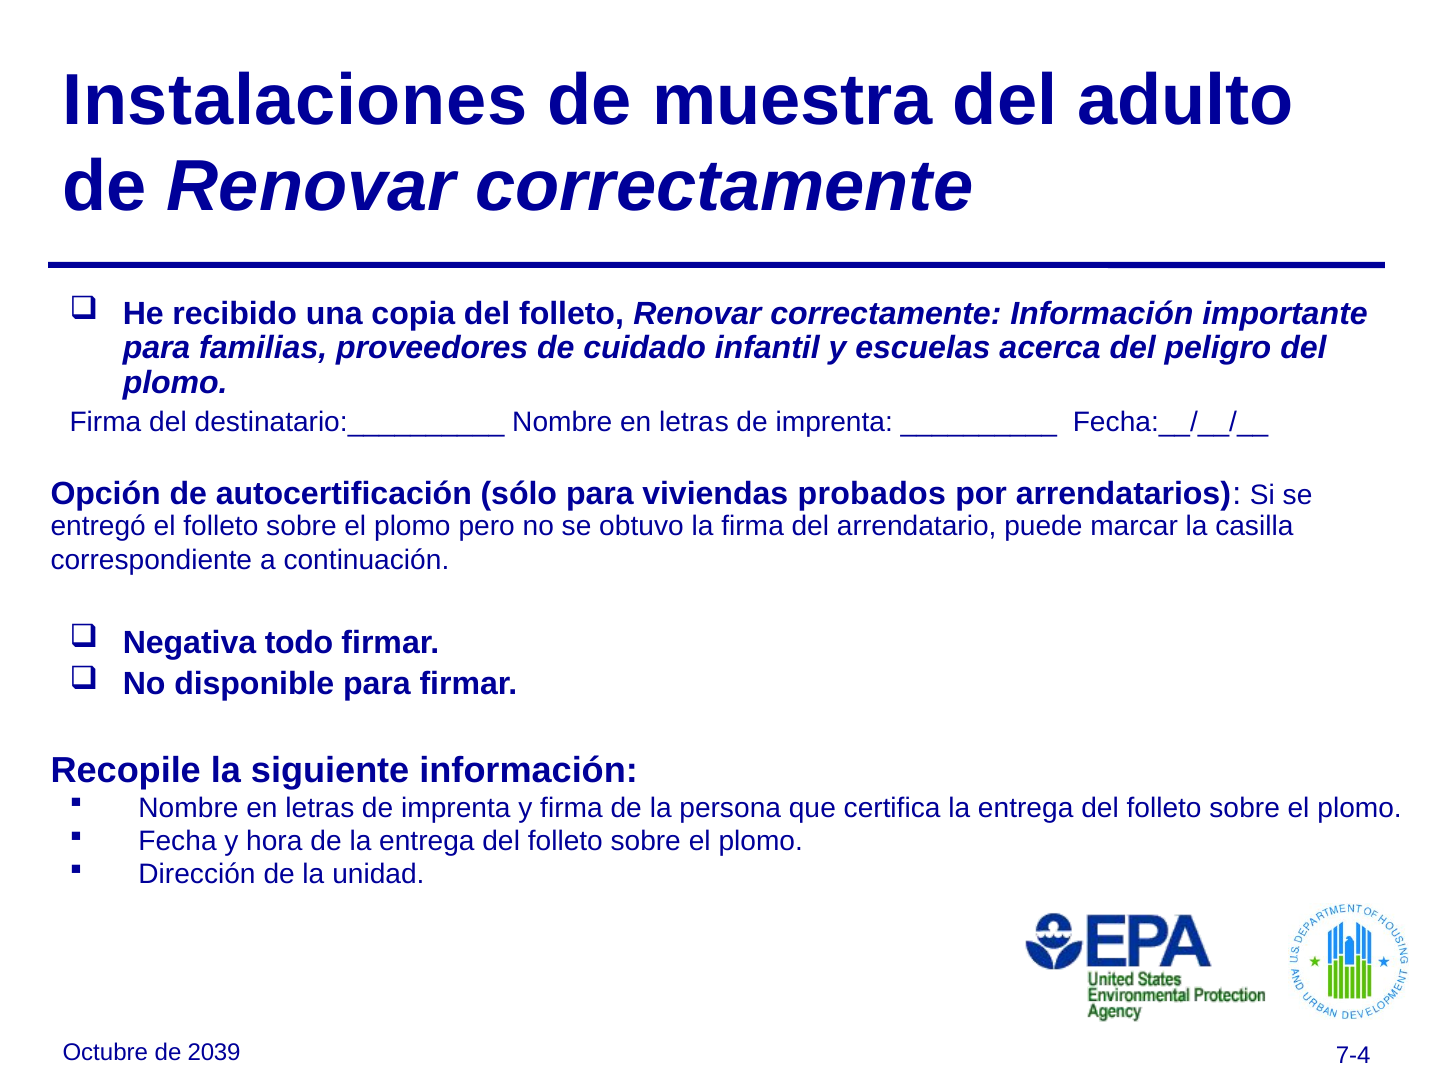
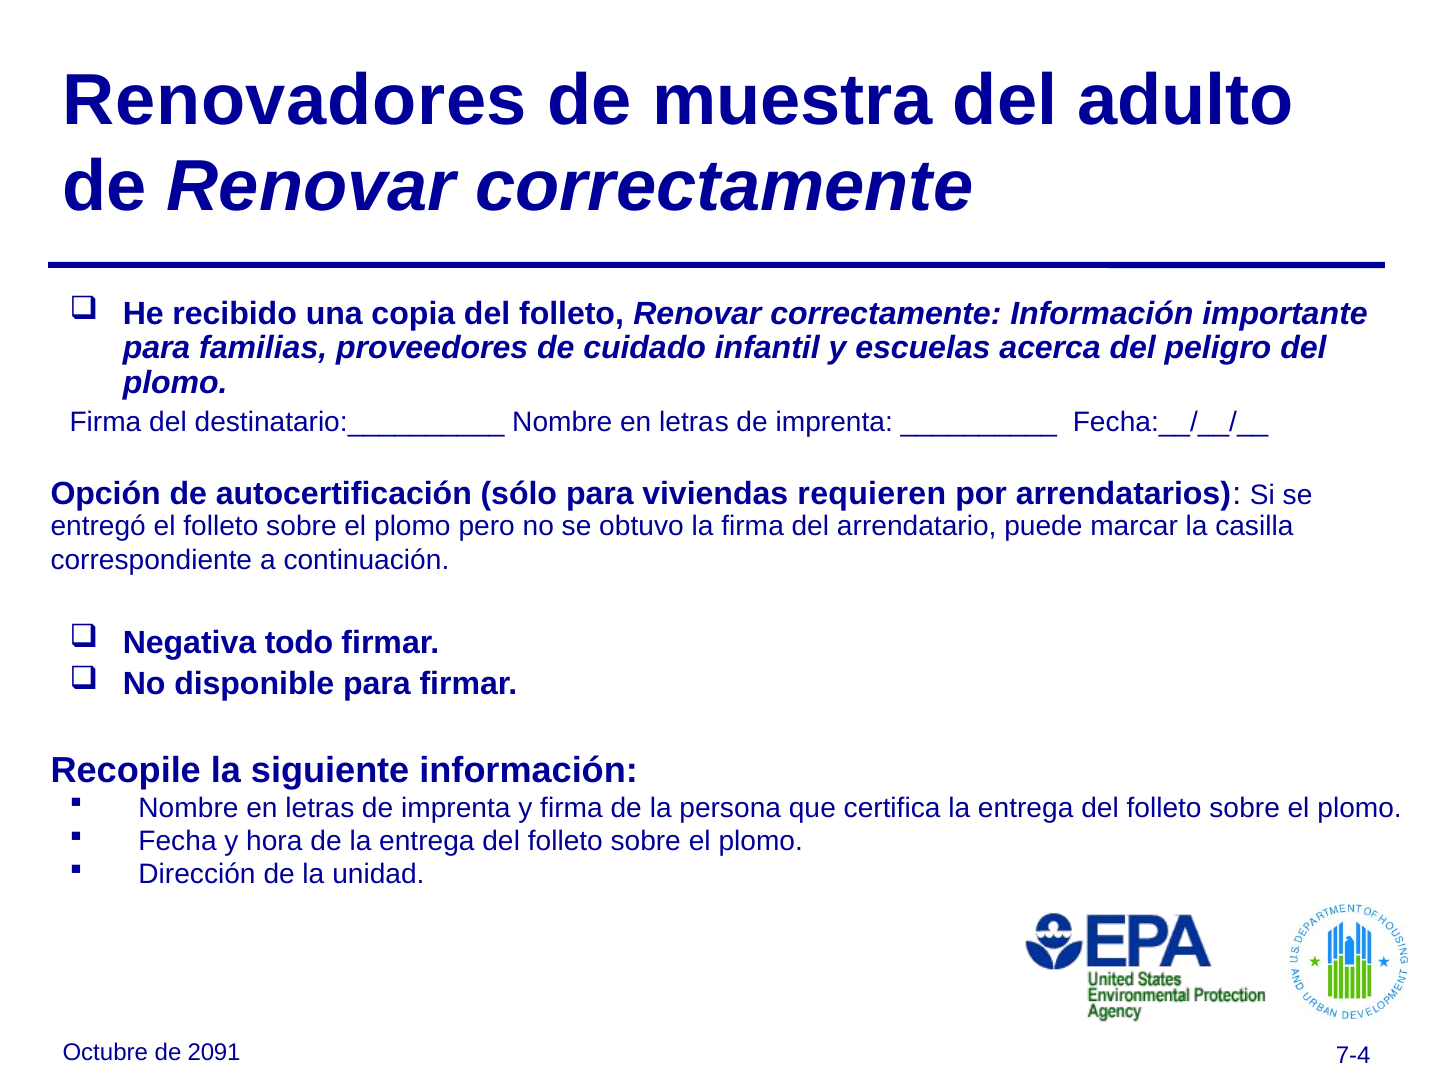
Instalaciones: Instalaciones -> Renovadores
probados: probados -> requieren
2039: 2039 -> 2091
